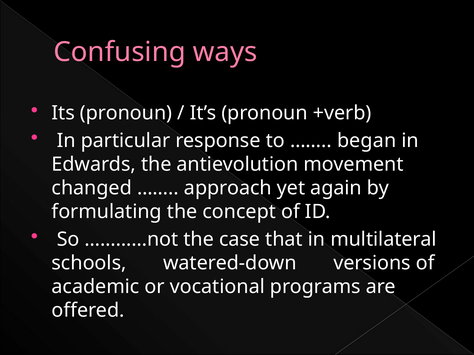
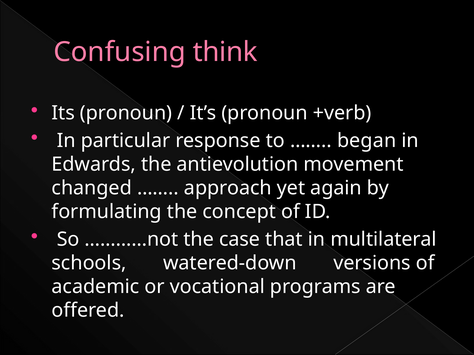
ways: ways -> think
